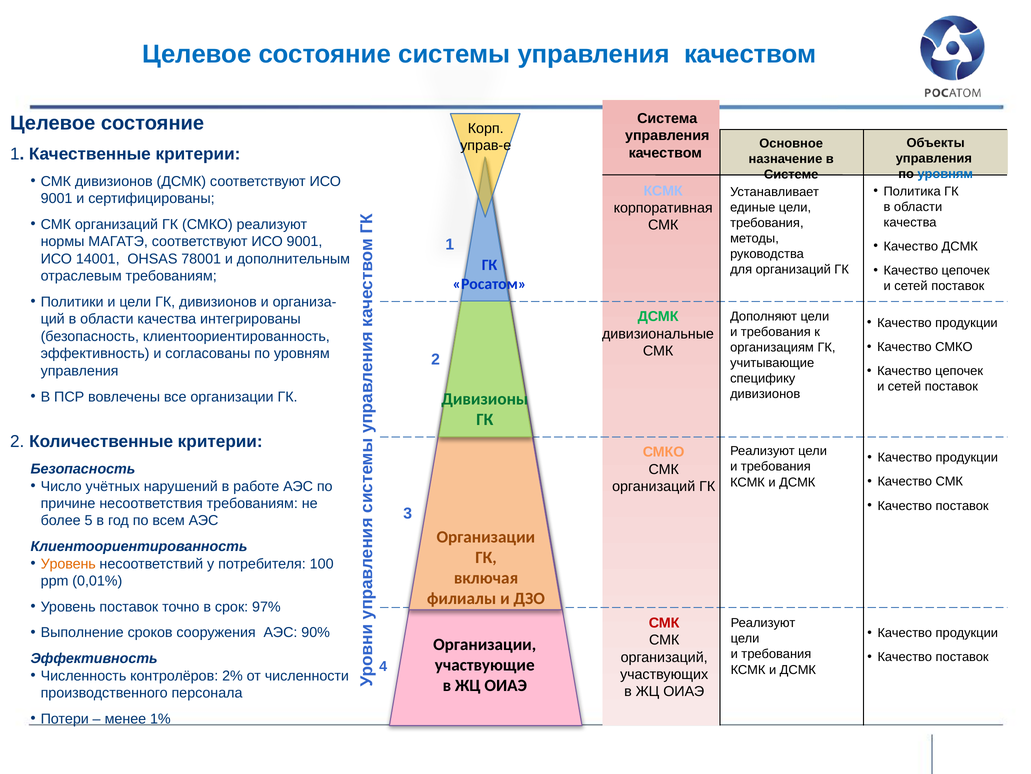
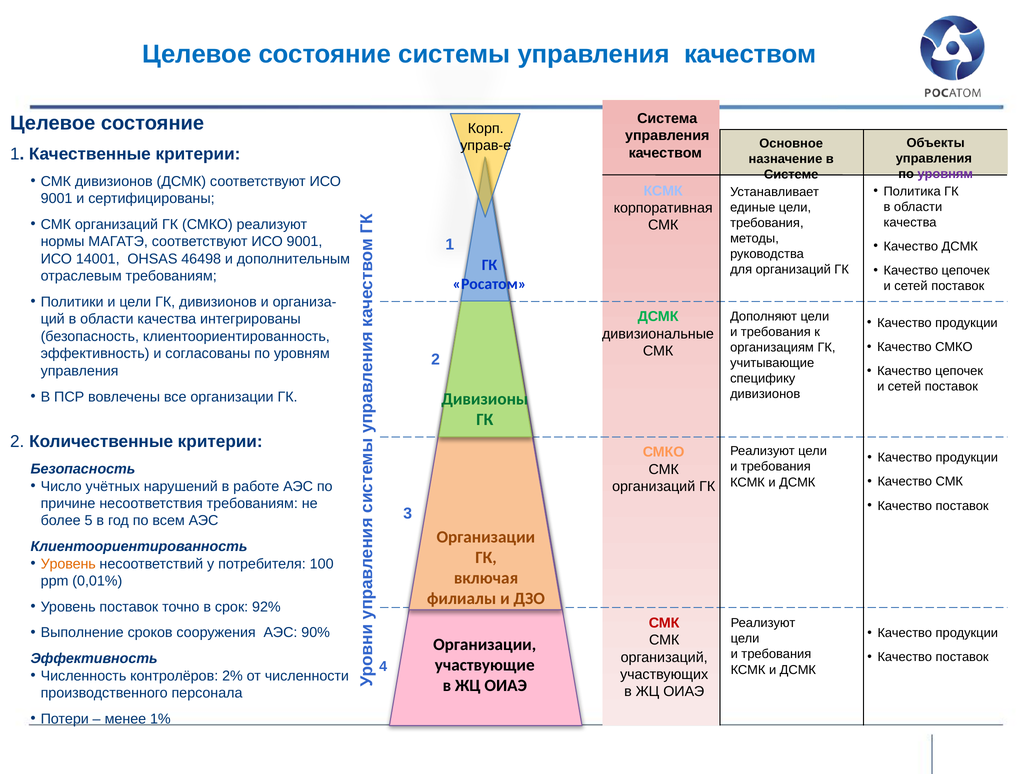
уровням at (945, 174) colour: blue -> purple
78001: 78001 -> 46498
97%: 97% -> 92%
